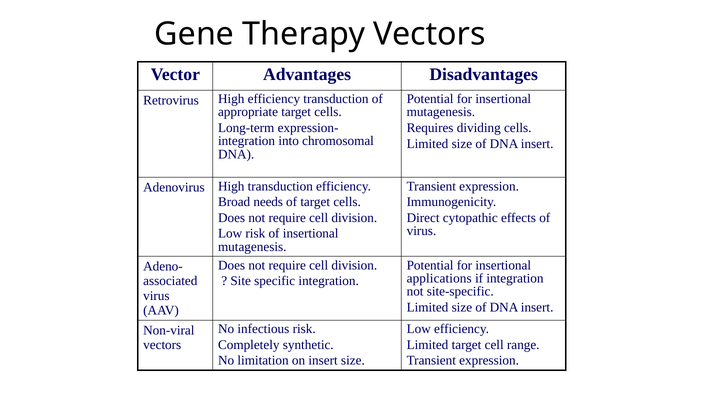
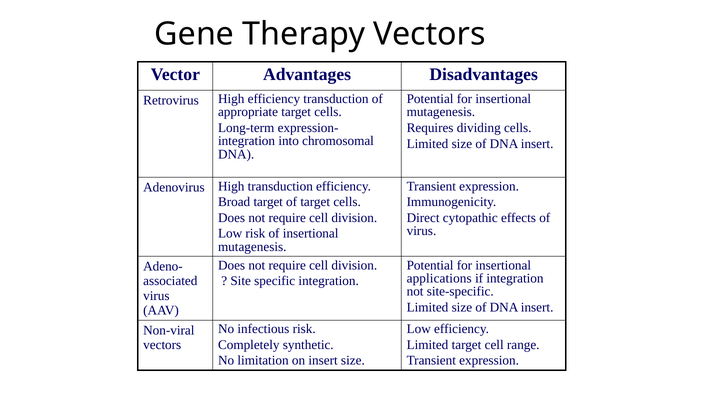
Broad needs: needs -> target
